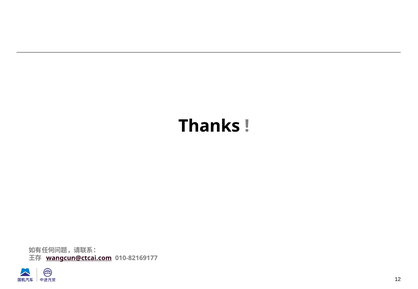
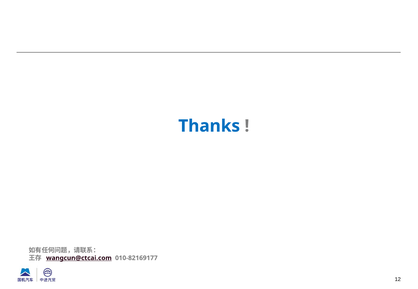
Thanks colour: black -> blue
